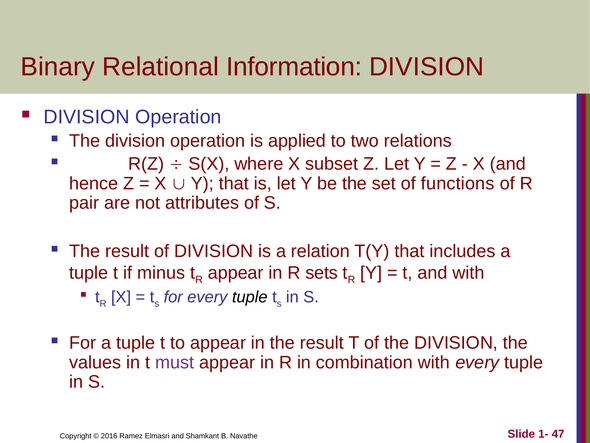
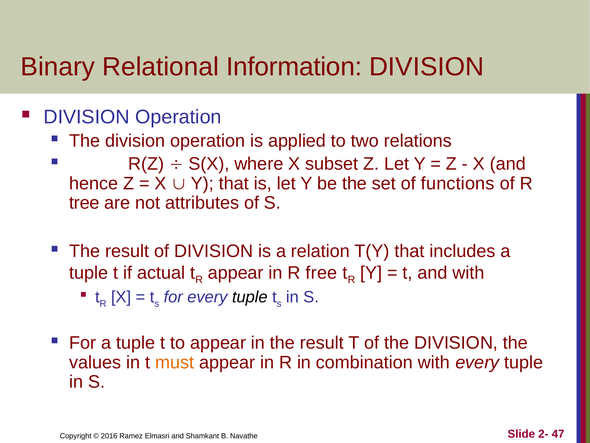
pair: pair -> tree
minus: minus -> actual
sets: sets -> free
must colour: purple -> orange
1-: 1- -> 2-
